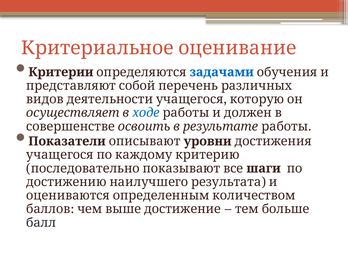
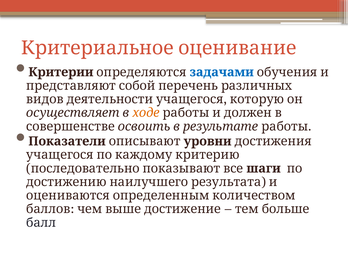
ходе colour: blue -> orange
